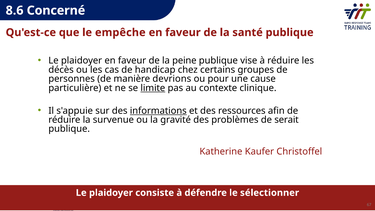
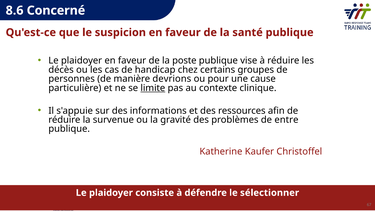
empêche: empêche -> suspicion
peine: peine -> poste
informations underline: present -> none
serait: serait -> entre
